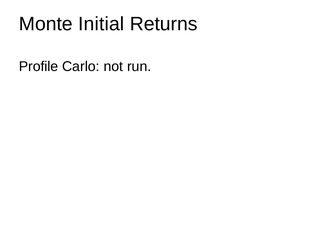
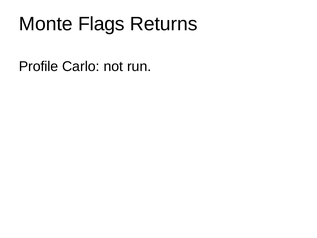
Initial: Initial -> Flags
